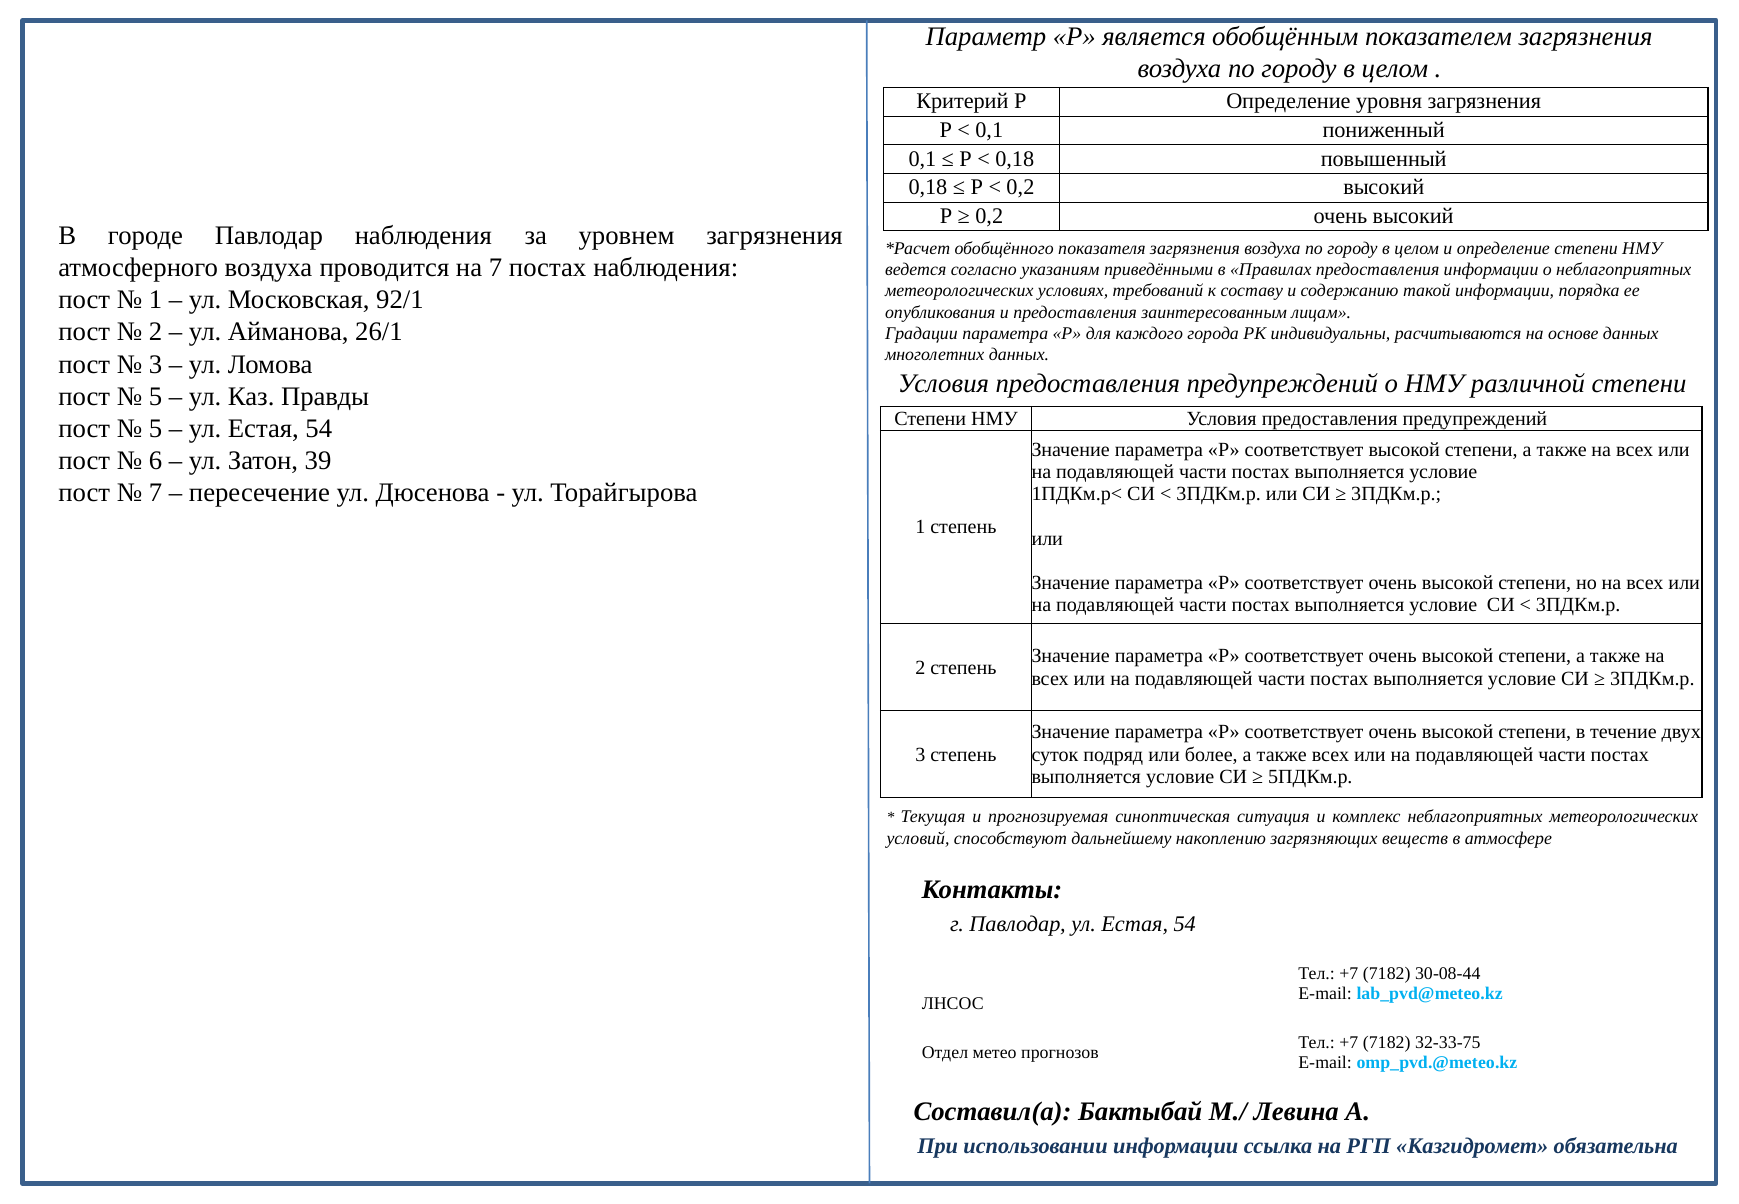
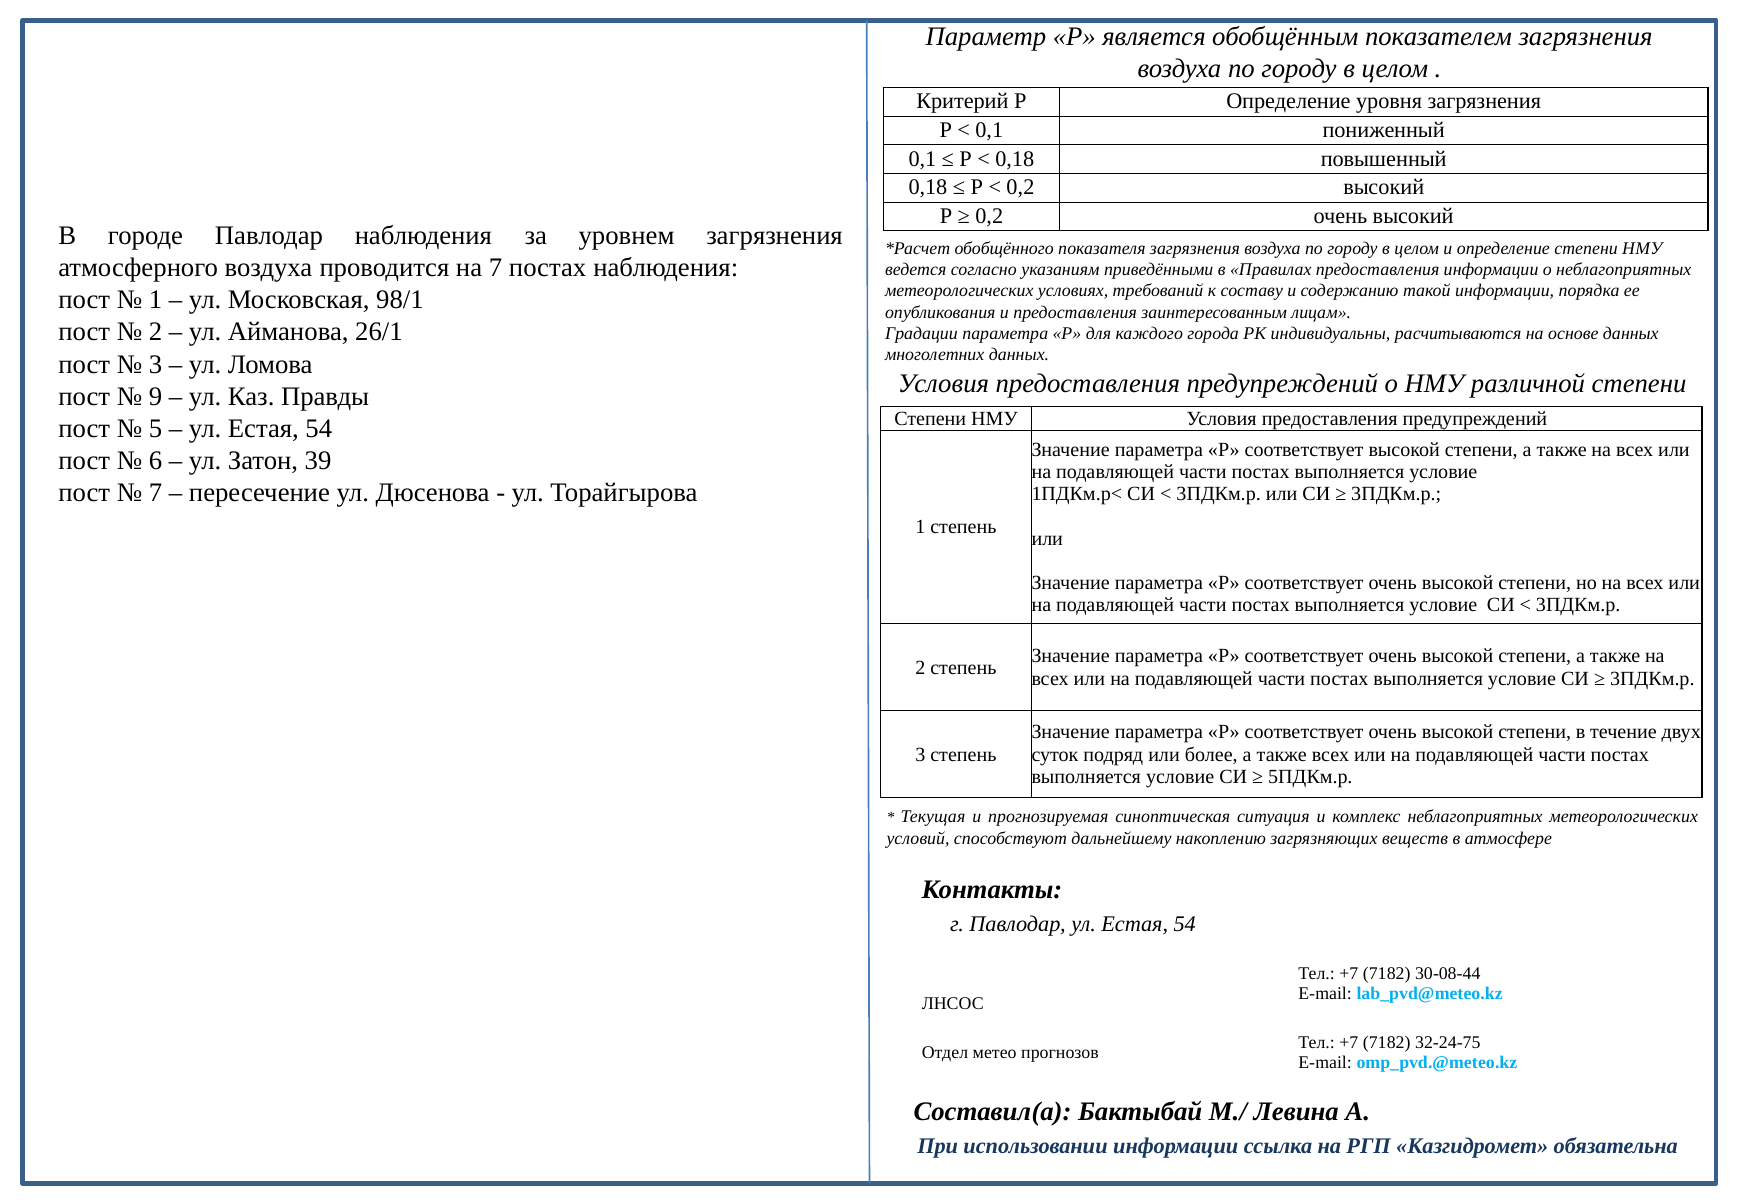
92/1: 92/1 -> 98/1
5 at (156, 396): 5 -> 9
32-33-75: 32-33-75 -> 32-24-75
